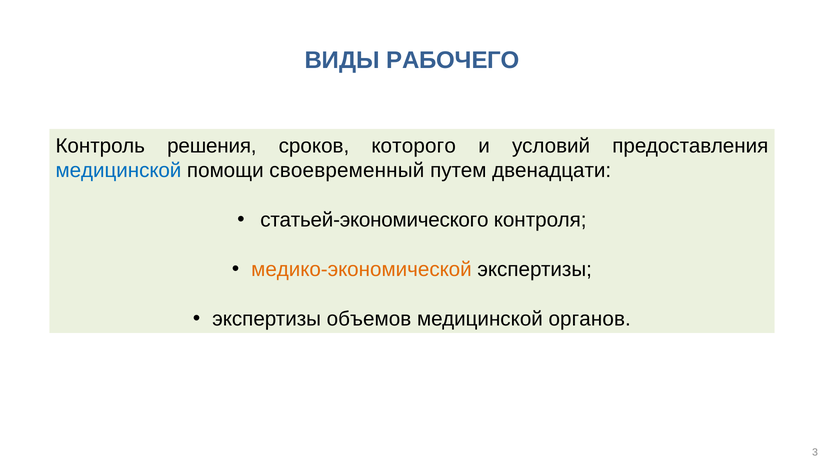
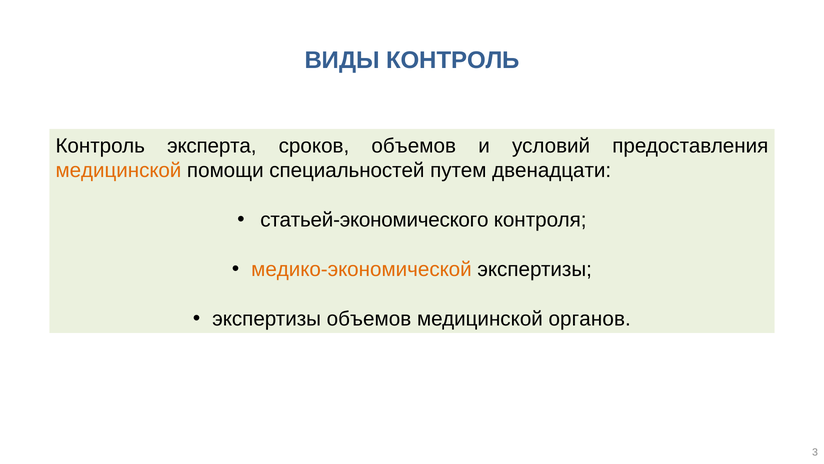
ВИДЫ РАБОЧЕГО: РАБОЧЕГО -> КОНТРОЛЬ
решения: решения -> эксперта
сроков которого: которого -> объемов
медицинской at (118, 170) colour: blue -> orange
своевременный: своевременный -> специальностей
